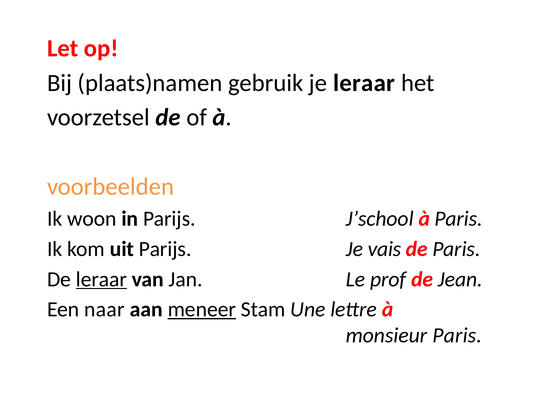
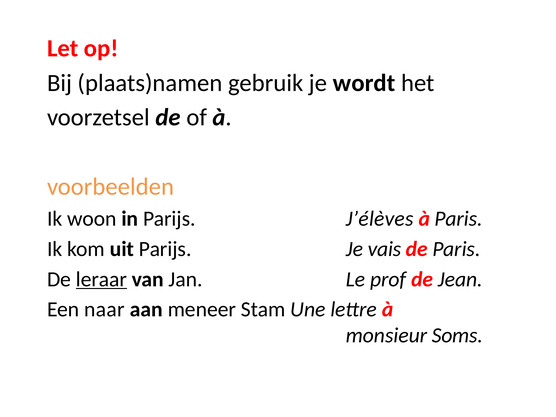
je leraar: leraar -> wordt
J’school: J’school -> J’élèves
meneer underline: present -> none
monsieur Paris: Paris -> Soms
